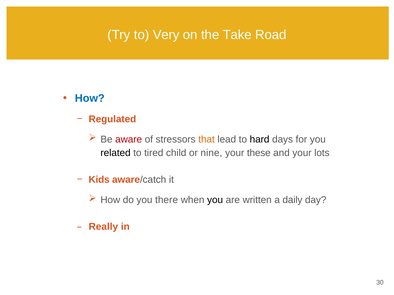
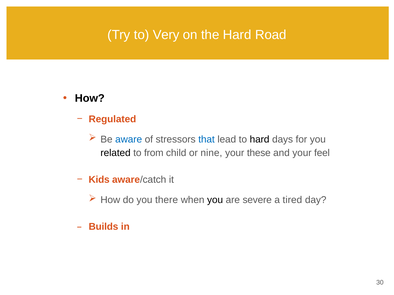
the Take: Take -> Hard
How at (90, 99) colour: blue -> black
aware colour: red -> blue
that colour: orange -> blue
tired: tired -> from
lots: lots -> feel
written: written -> severe
daily: daily -> tired
Really: Really -> Builds
